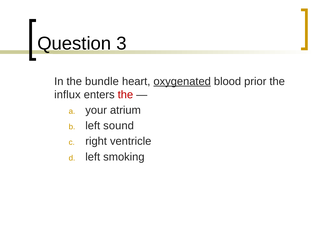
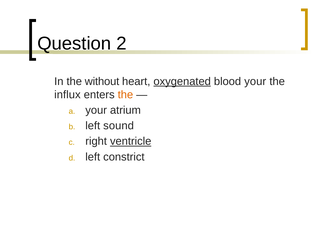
3: 3 -> 2
bundle: bundle -> without
blood prior: prior -> your
the at (125, 95) colour: red -> orange
ventricle underline: none -> present
smoking: smoking -> constrict
